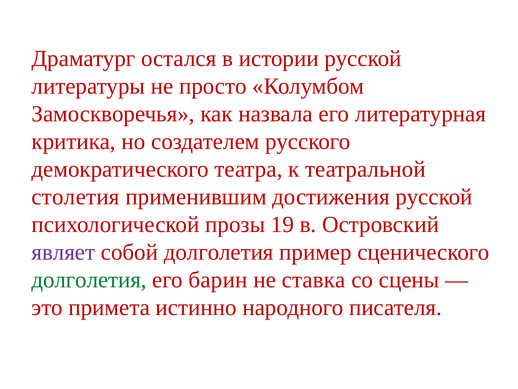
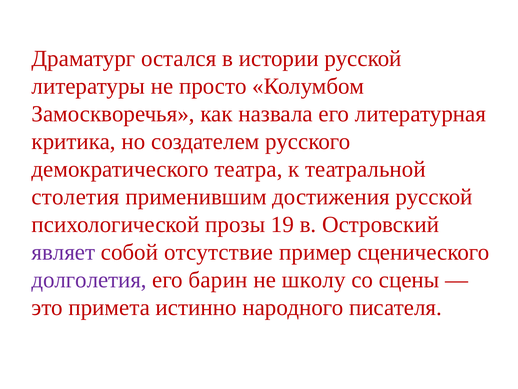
собой долголетия: долголетия -> отсутствие
долголетия at (89, 280) colour: green -> purple
ставка: ставка -> школу
